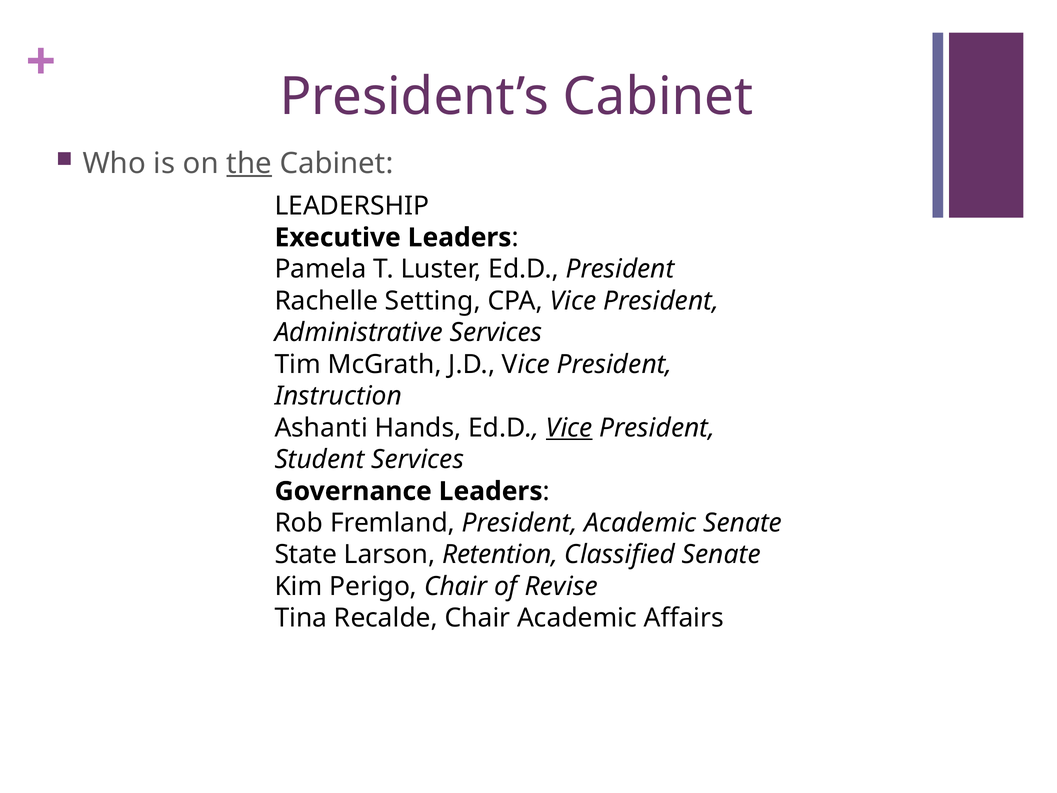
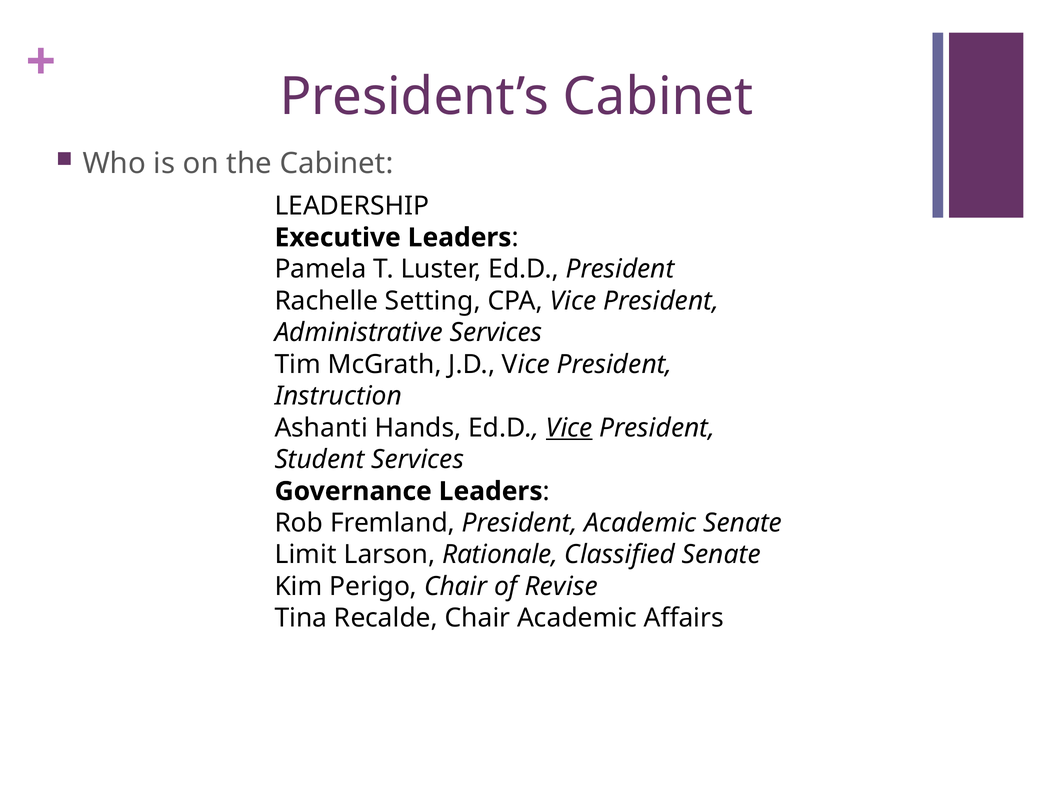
the underline: present -> none
State: State -> Limit
Retention: Retention -> Rationale
